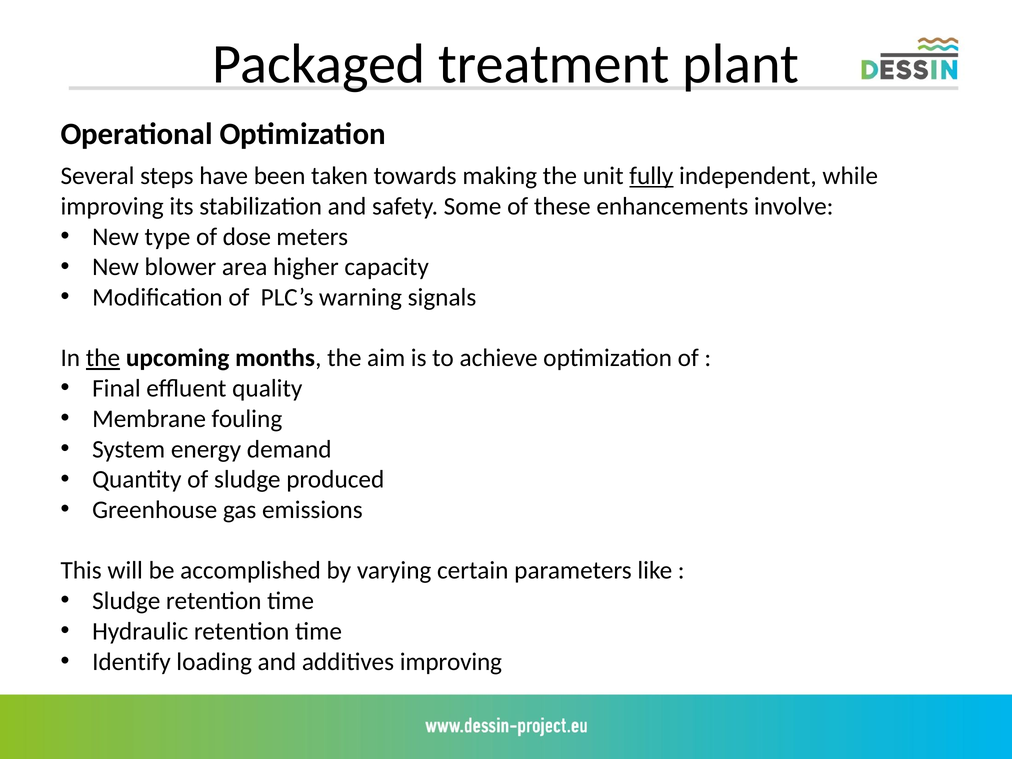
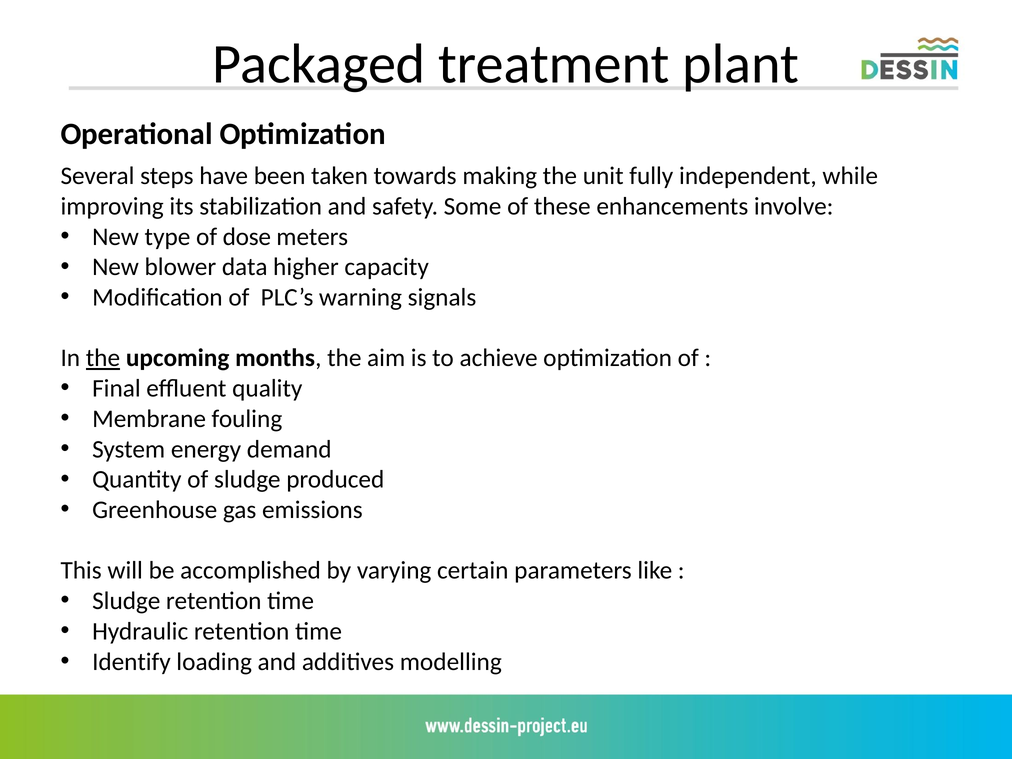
fully underline: present -> none
area: area -> data
additives improving: improving -> modelling
